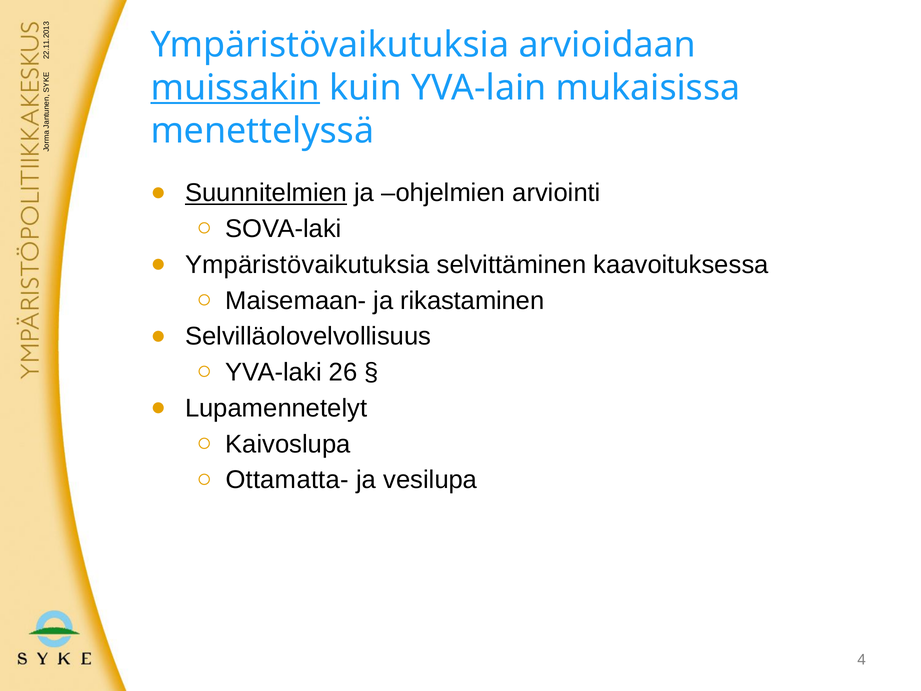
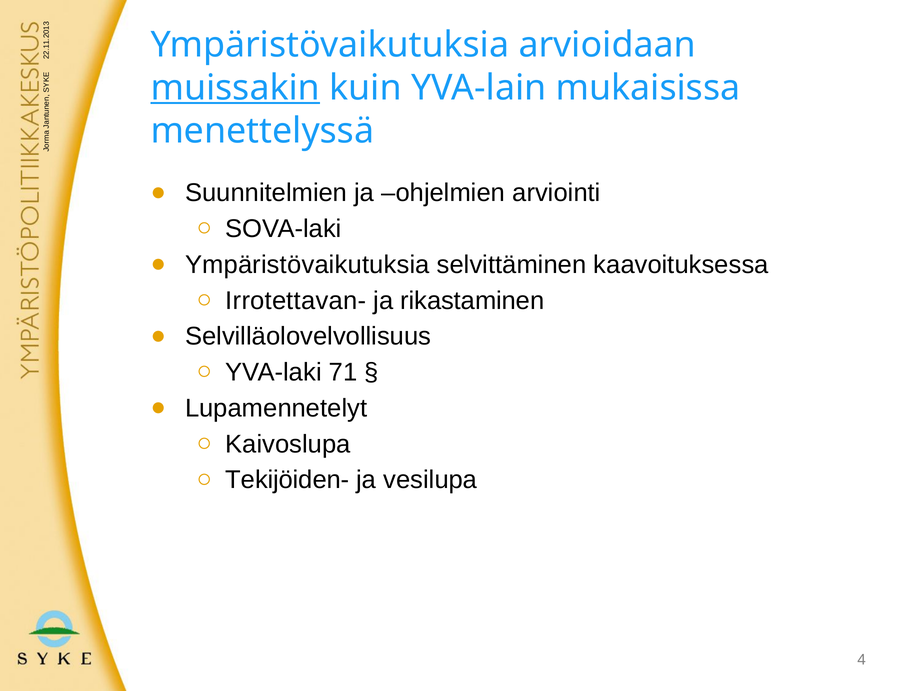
Suunnitelmien underline: present -> none
Maisemaan-: Maisemaan- -> Irrotettavan-
26: 26 -> 71
Ottamatta-: Ottamatta- -> Tekijöiden-
